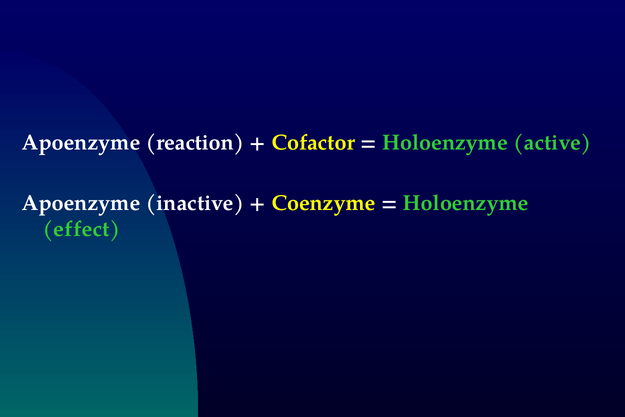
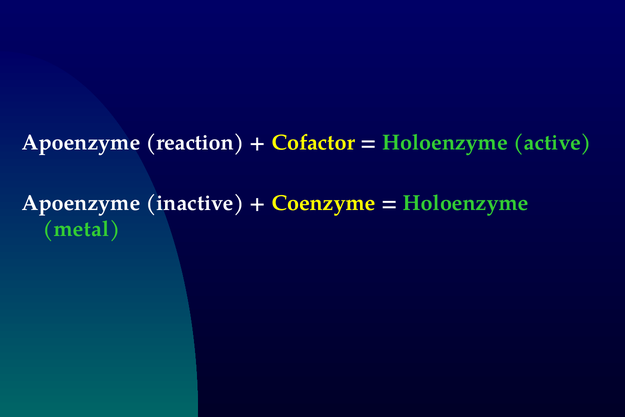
effect: effect -> metal
